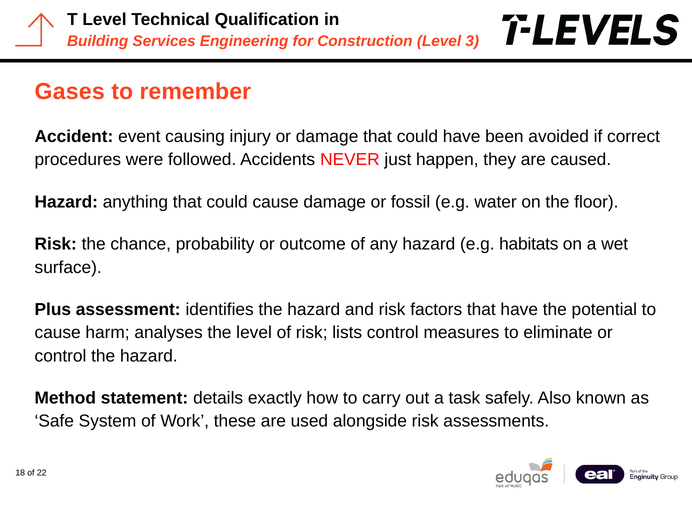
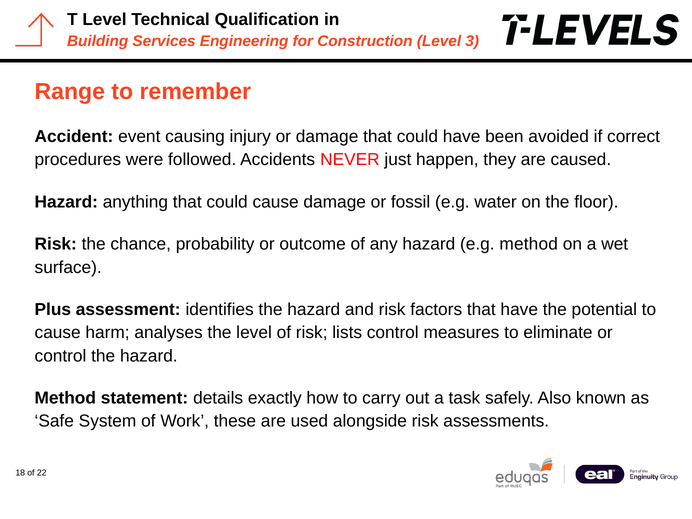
Gases: Gases -> Range
e.g habitats: habitats -> method
